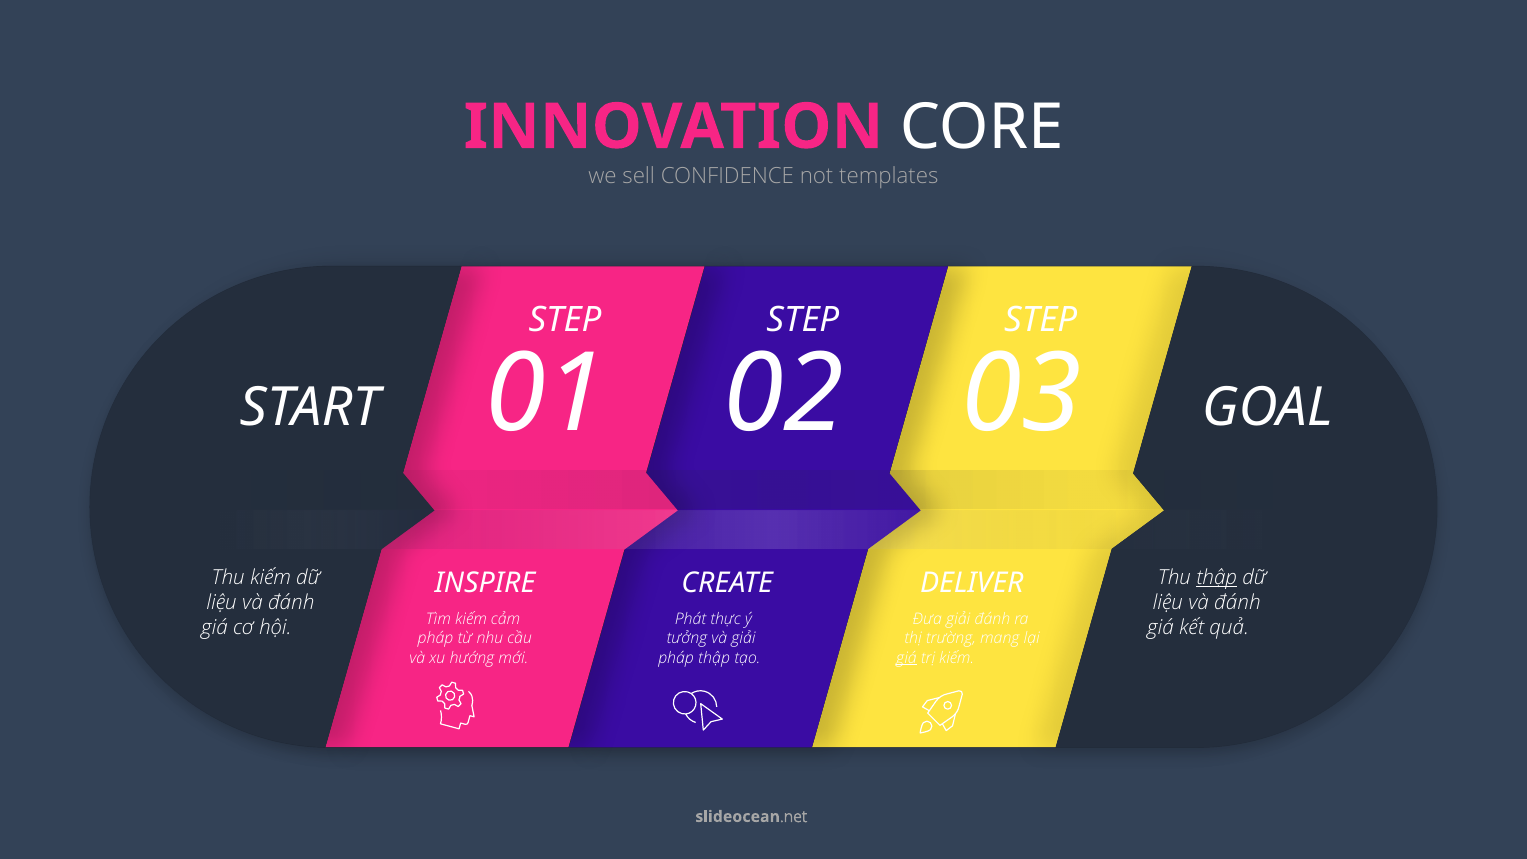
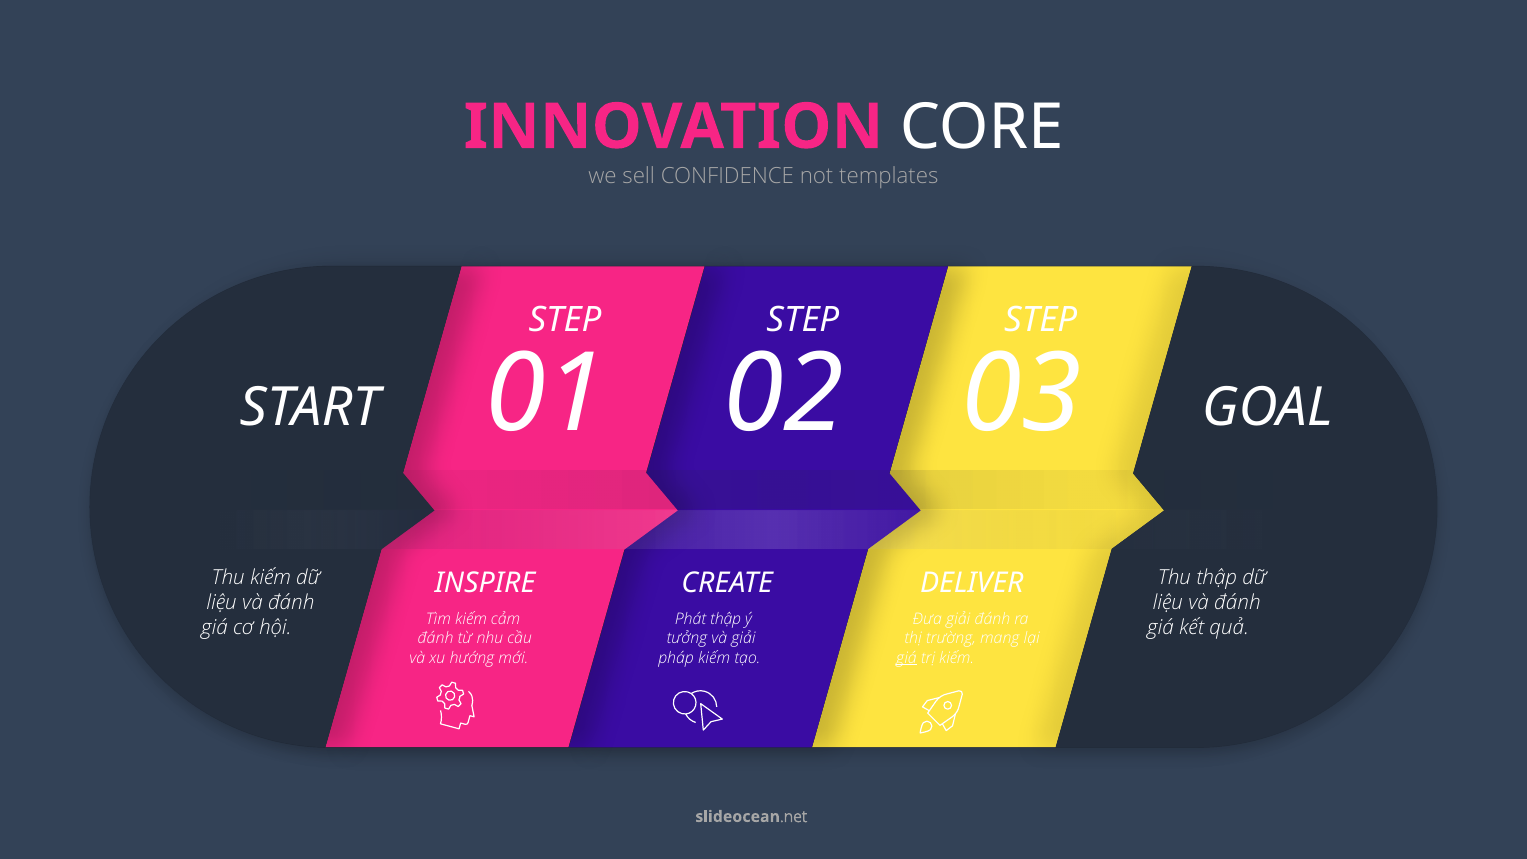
thập at (1217, 578) underline: present -> none
Phát thực: thực -> thập
pháp at (436, 639): pháp -> đánh
pháp thập: thập -> kiếm
